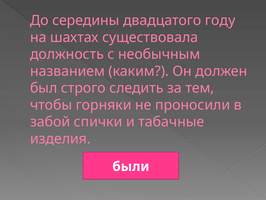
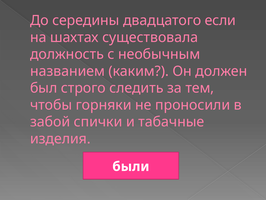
году: году -> если
